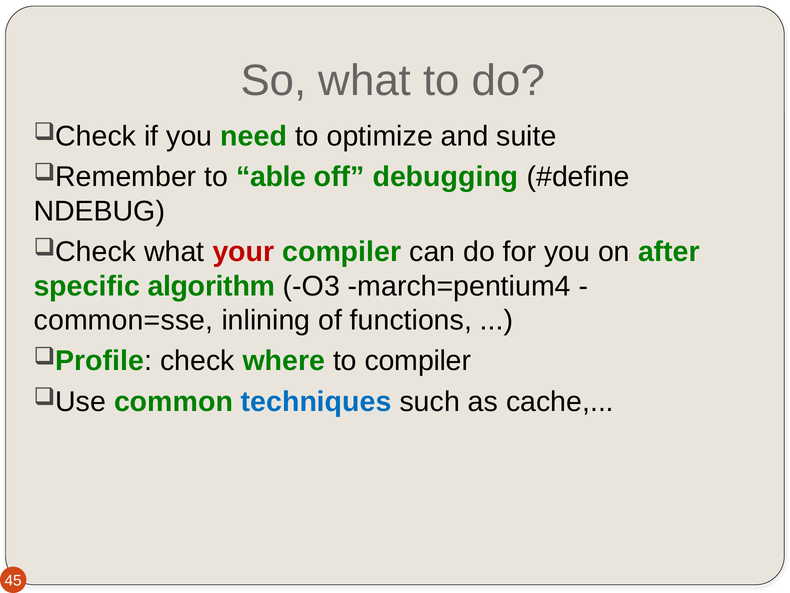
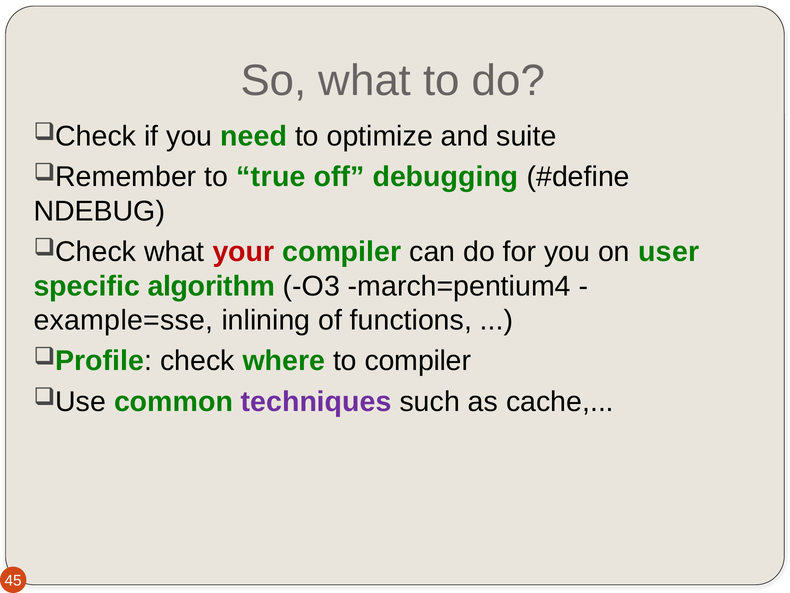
able: able -> true
after: after -> user
common=sse: common=sse -> example=sse
techniques colour: blue -> purple
